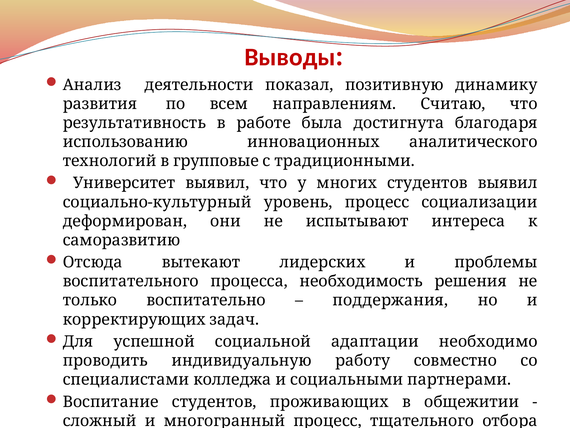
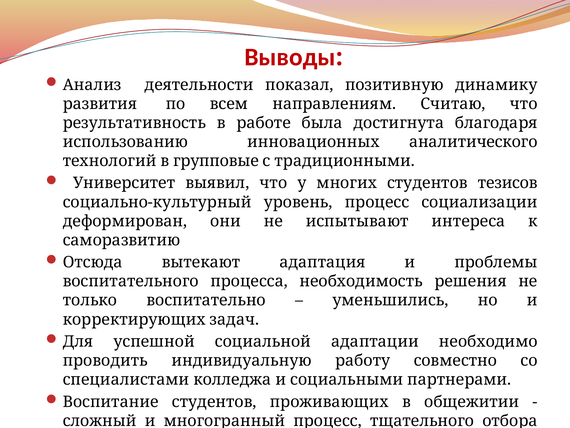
студентов выявил: выявил -> тезисов
лидерских: лидерских -> адаптация
поддержания: поддержания -> уменьшились
